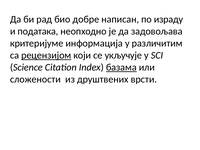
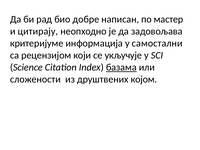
израду: израду -> мастер
података: података -> цитирају
различитим: различитим -> самостални
рецензијом underline: present -> none
врсти: врсти -> којом
